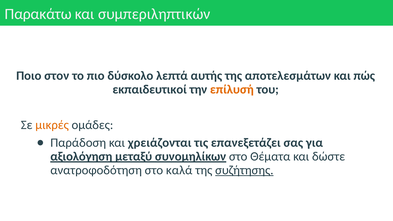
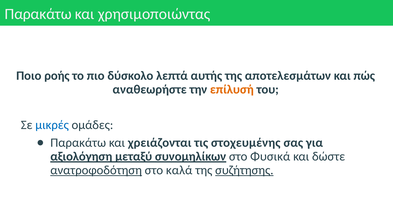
συμπεριληπτικών: συμπεριληπτικών -> χρησιμοποιώντας
στον: στον -> ροής
εκπαιδευτικοί: εκπαιδευτικοί -> αναθεωρήστε
μικρές colour: orange -> blue
Παράδοση at (78, 143): Παράδοση -> Παρακάτω
επανεξετάζει: επανεξετάζει -> στοχευμένης
Θέματα: Θέματα -> Φυσικά
ανατροφοδότηση underline: none -> present
